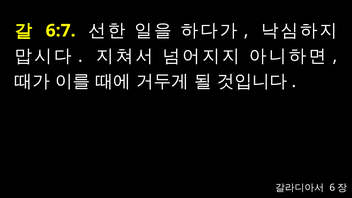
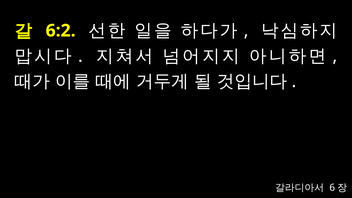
6:7: 6:7 -> 6:2
